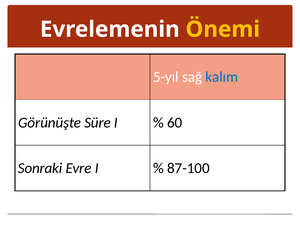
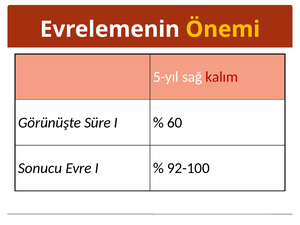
kalım colour: blue -> red
Sonraki: Sonraki -> Sonucu
87-100: 87-100 -> 92-100
